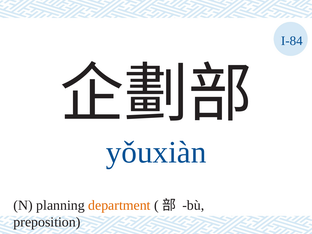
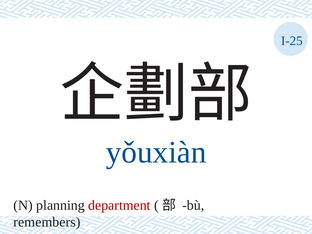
I-84: I-84 -> I-25
department colour: orange -> red
preposition: preposition -> remembers
